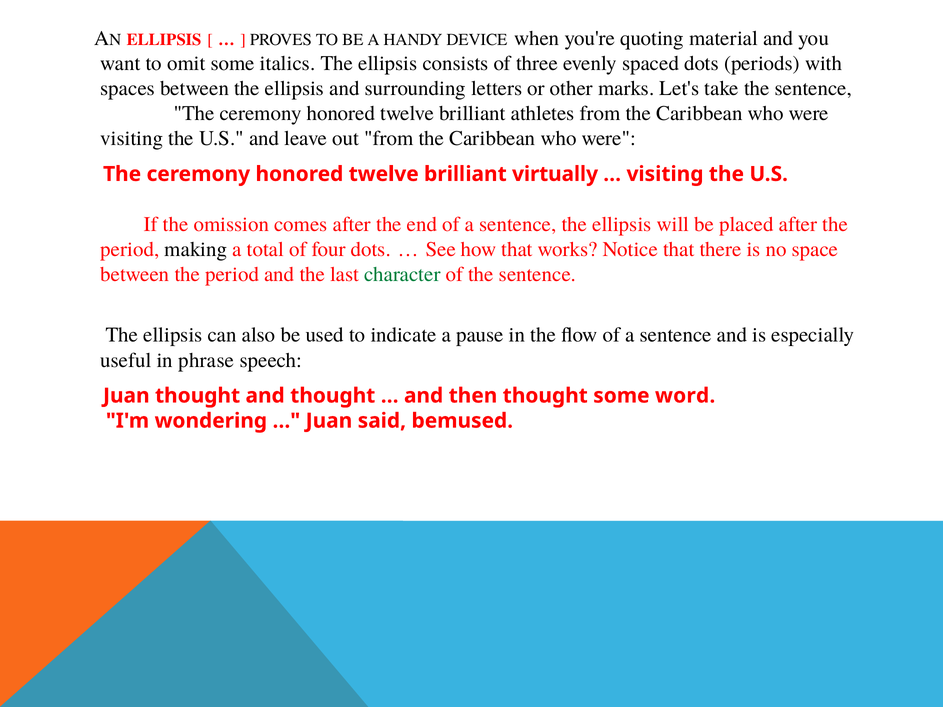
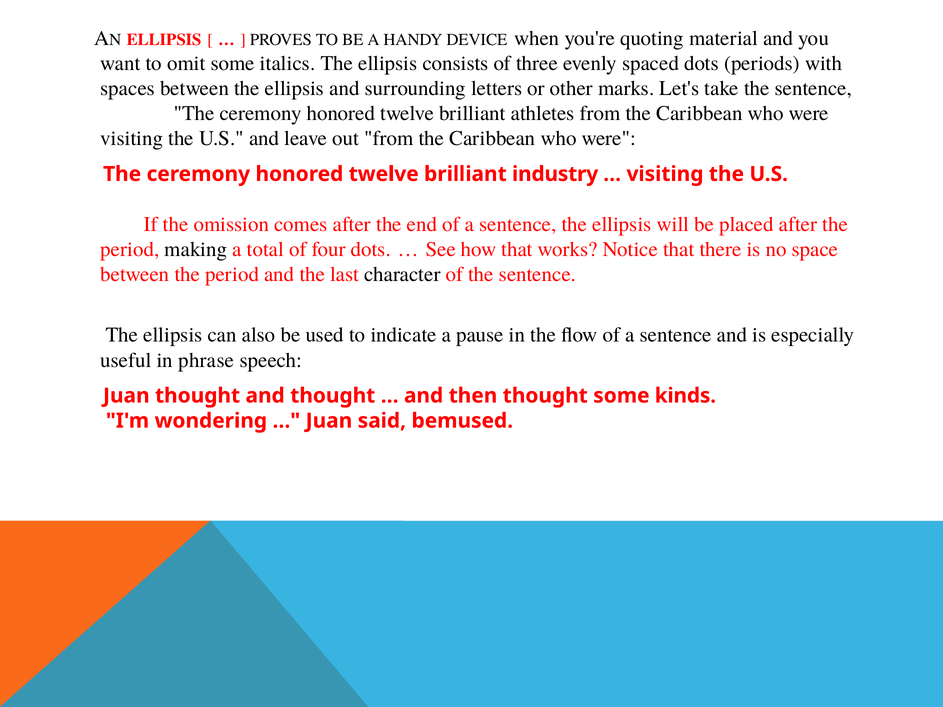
virtually: virtually -> industry
character colour: green -> black
word: word -> kinds
